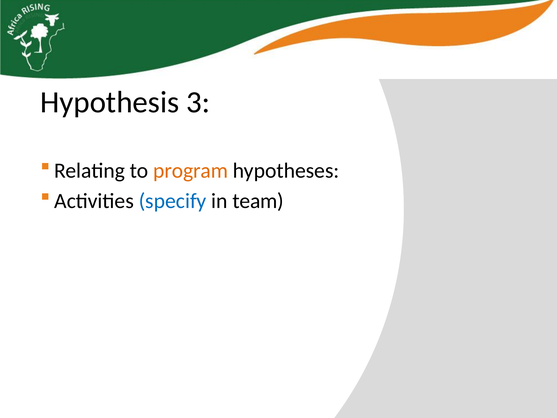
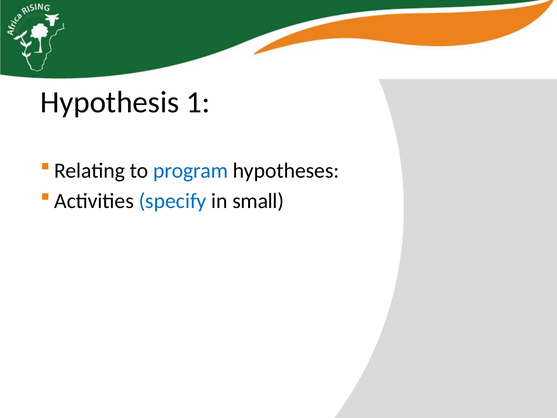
3: 3 -> 1
program colour: orange -> blue
team: team -> small
